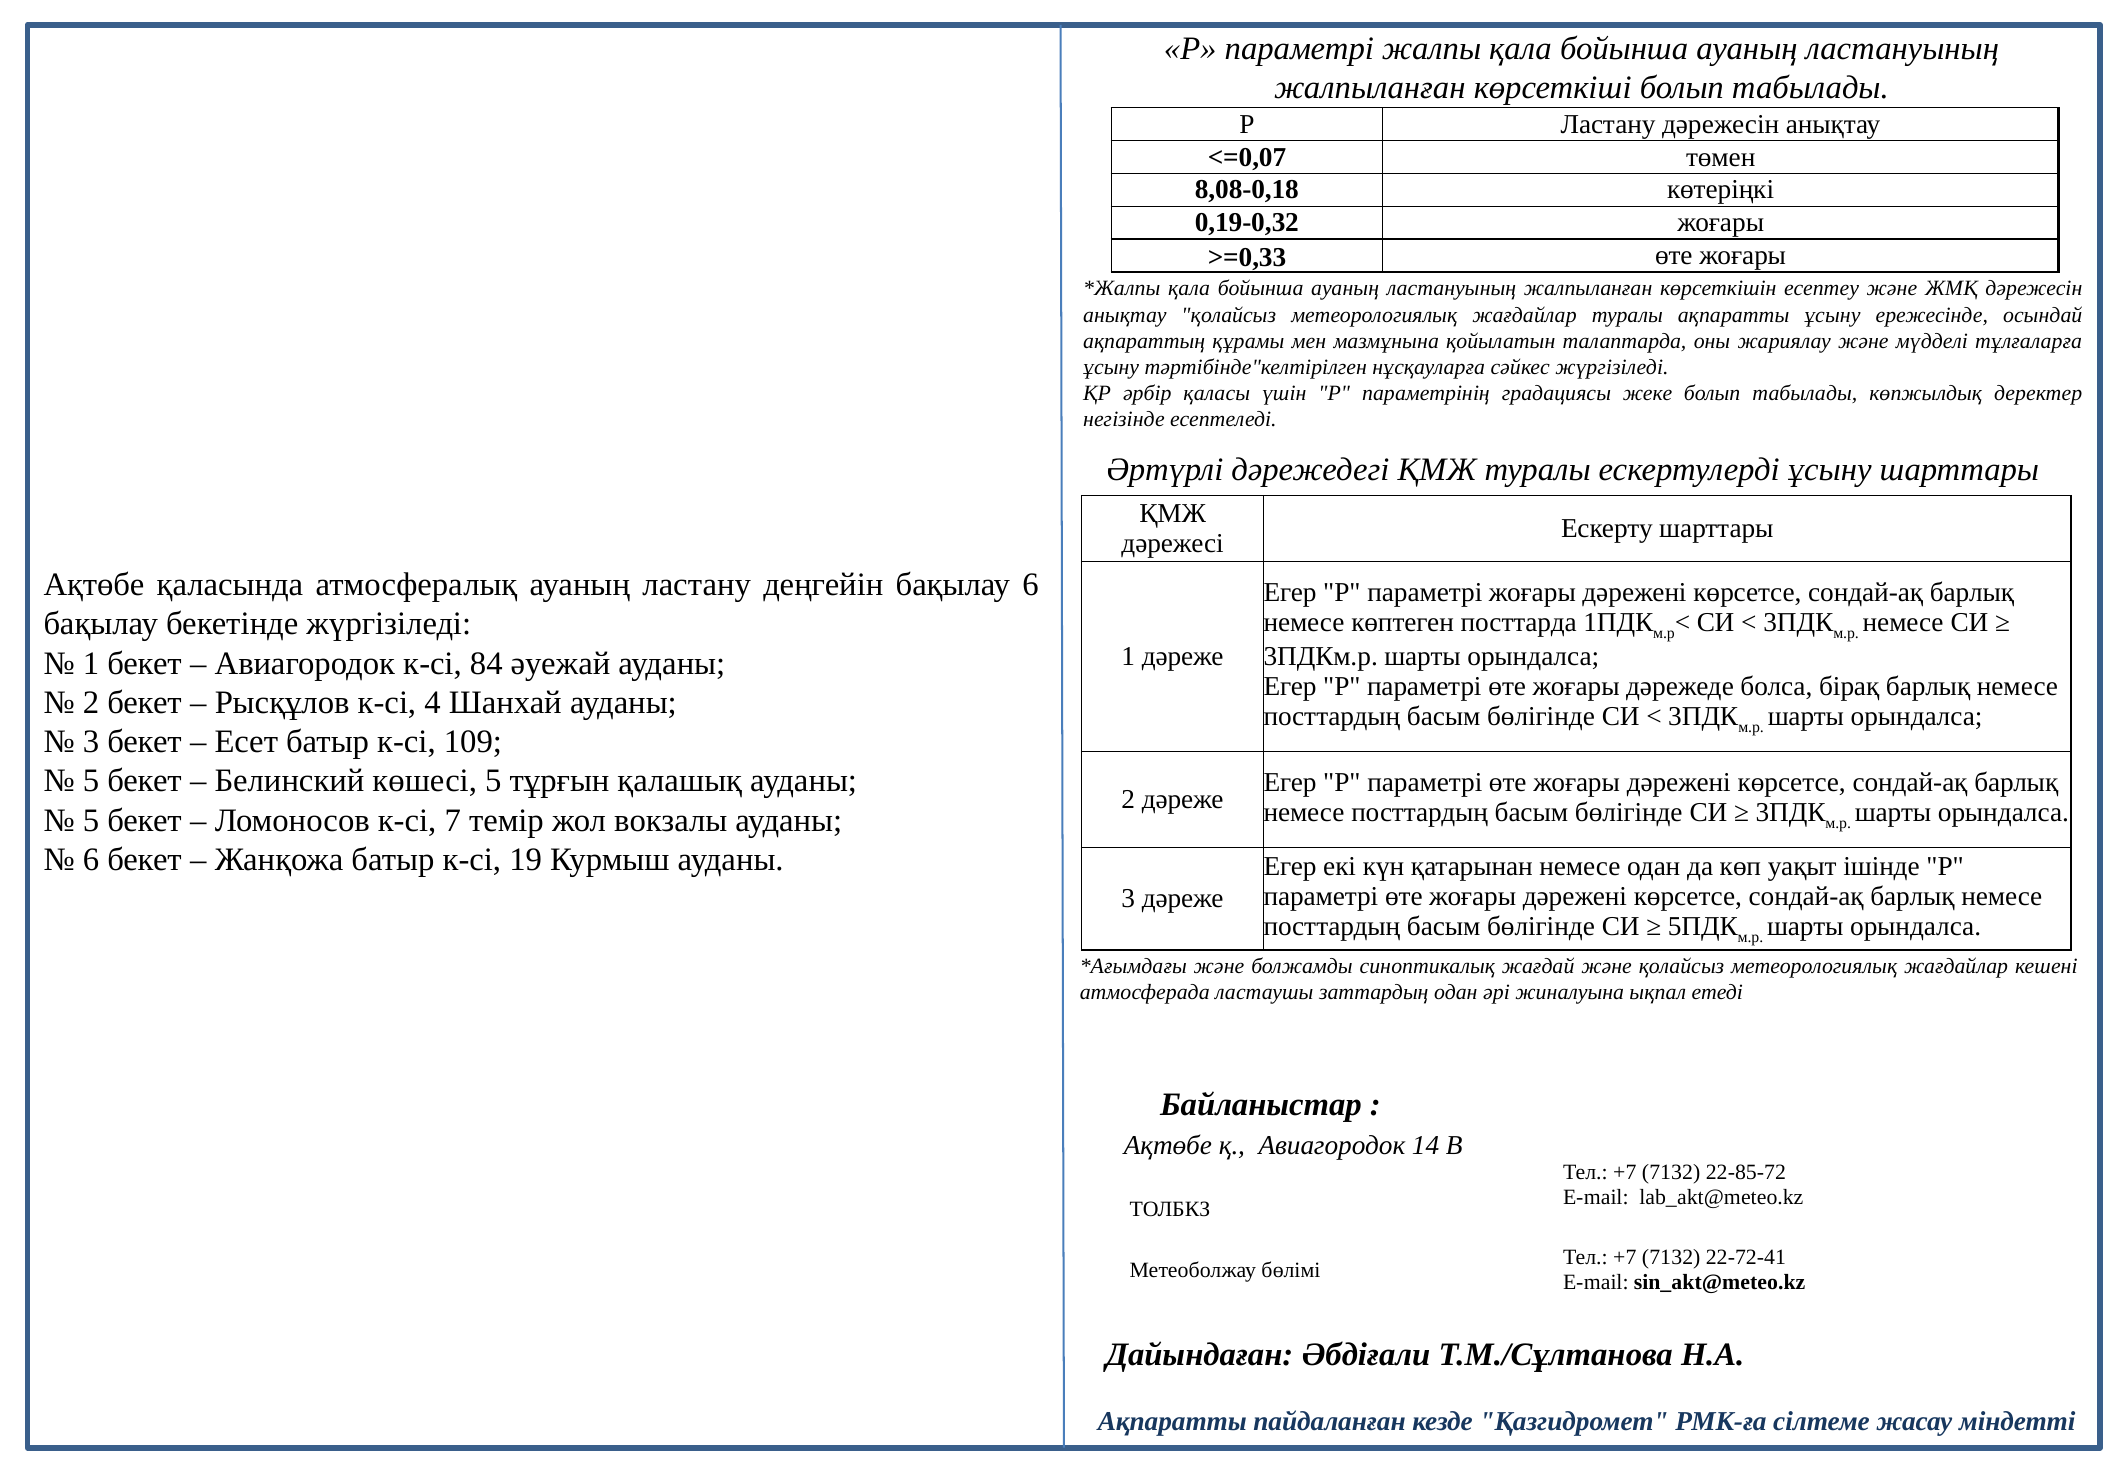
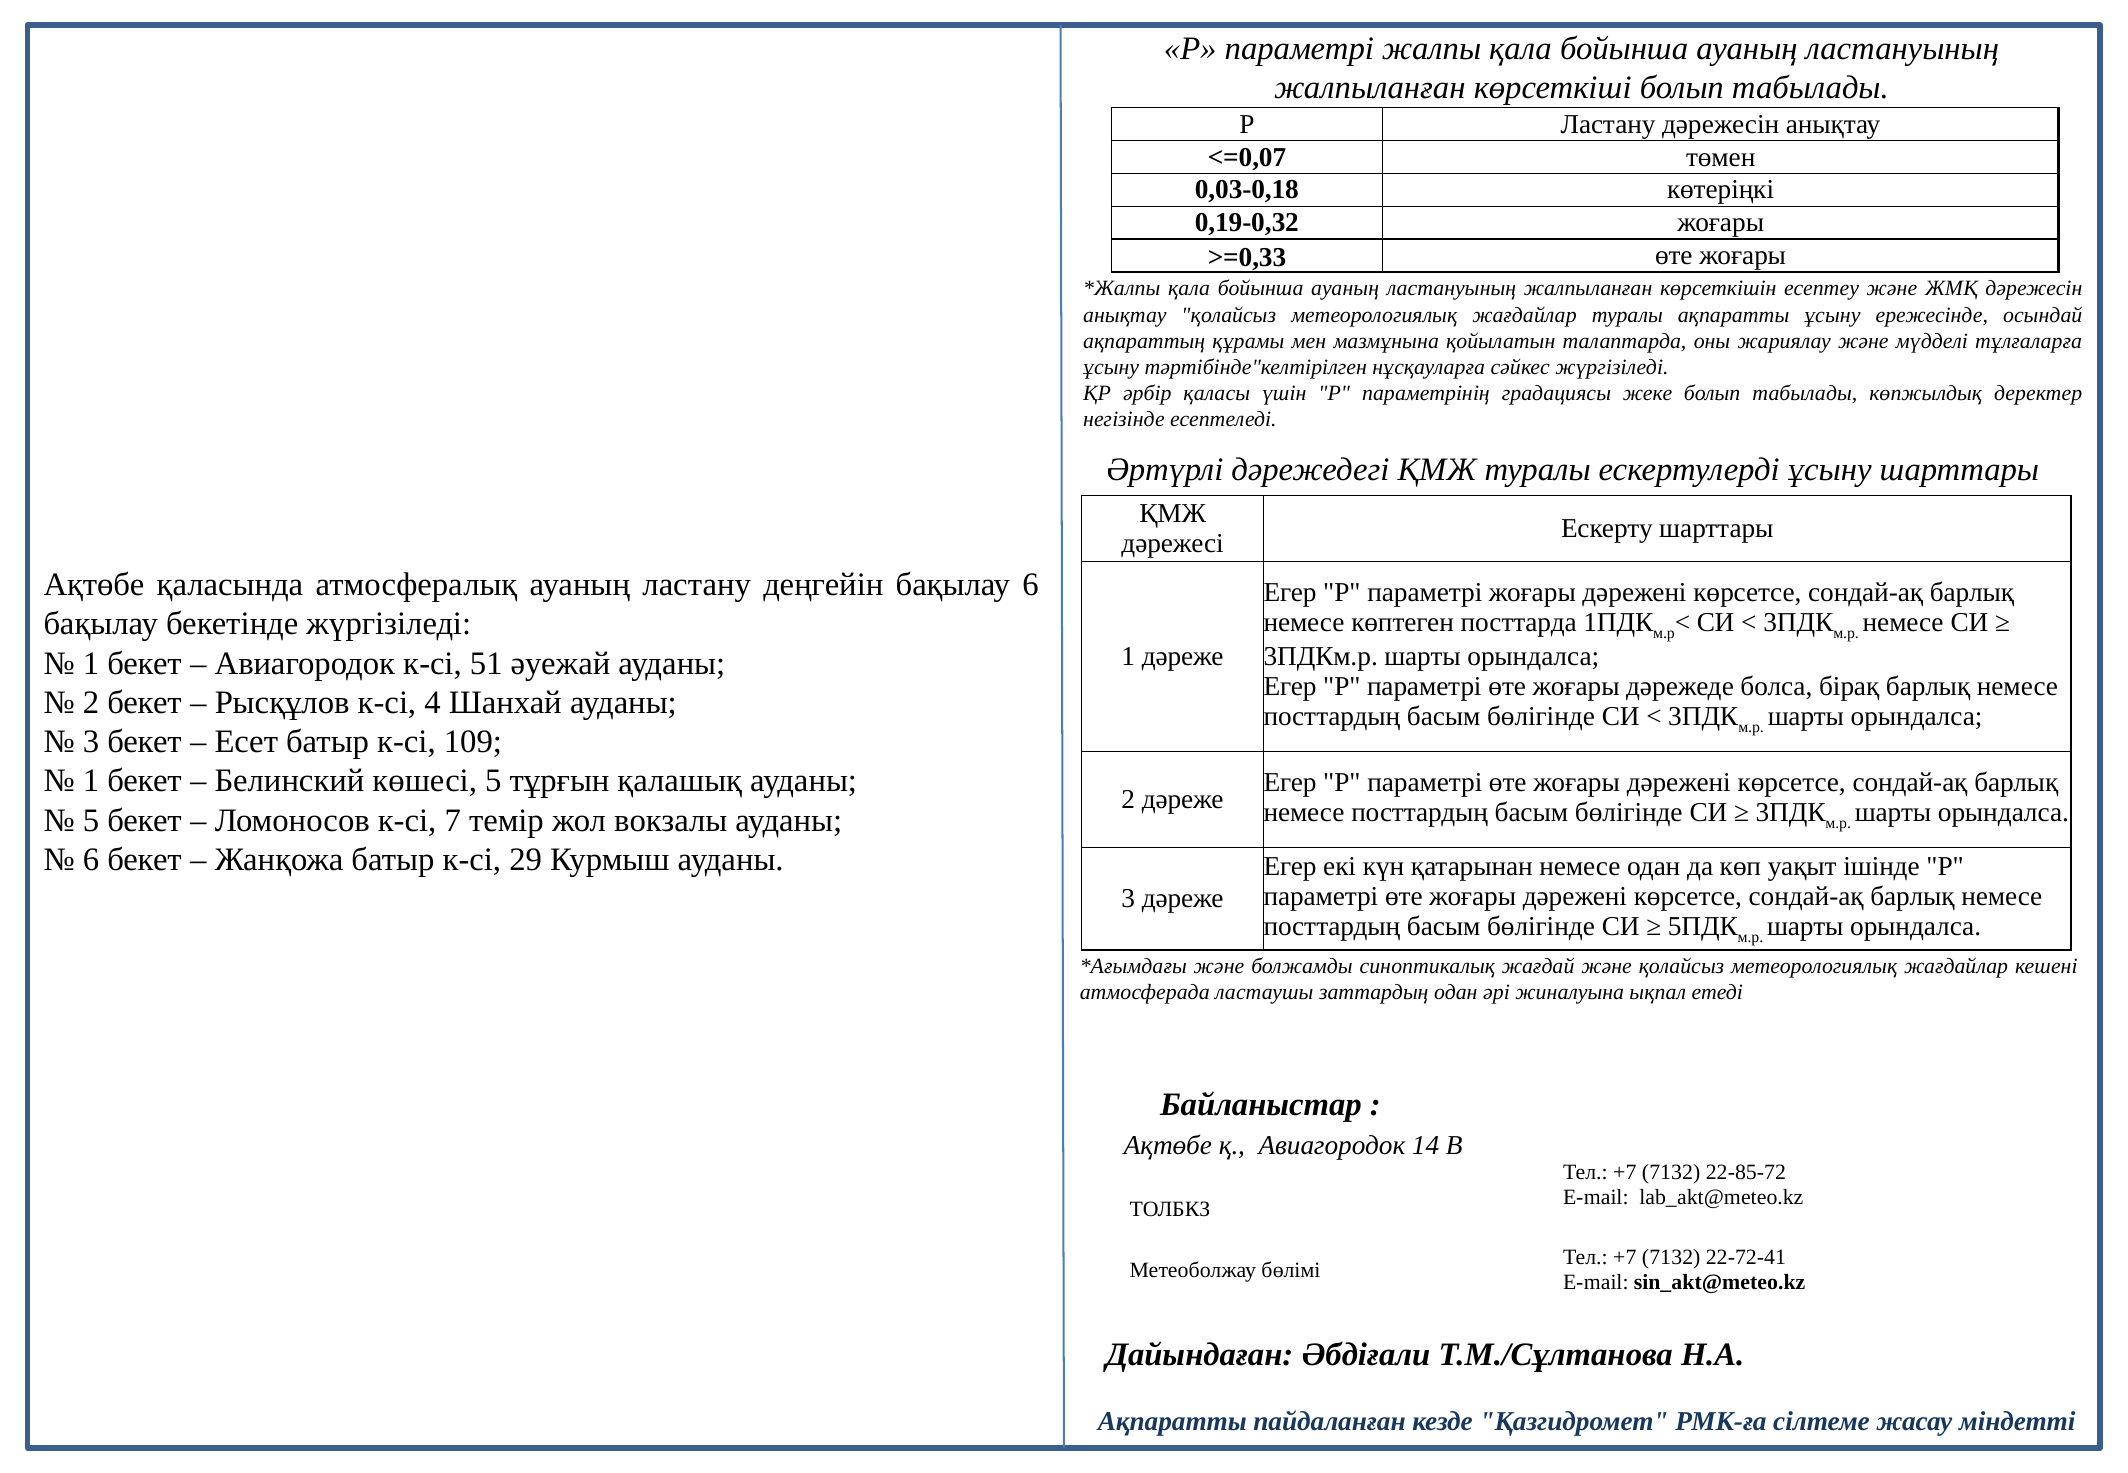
8,08-0,18: 8,08-0,18 -> 0,03-0,18
84: 84 -> 51
5 at (91, 781): 5 -> 1
19: 19 -> 29
